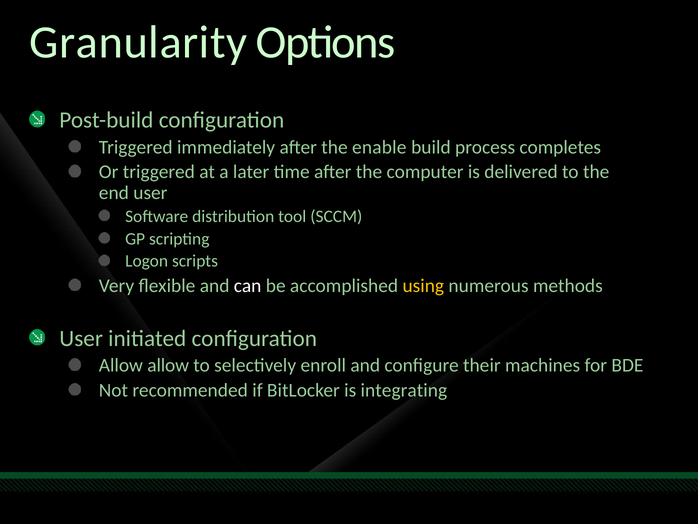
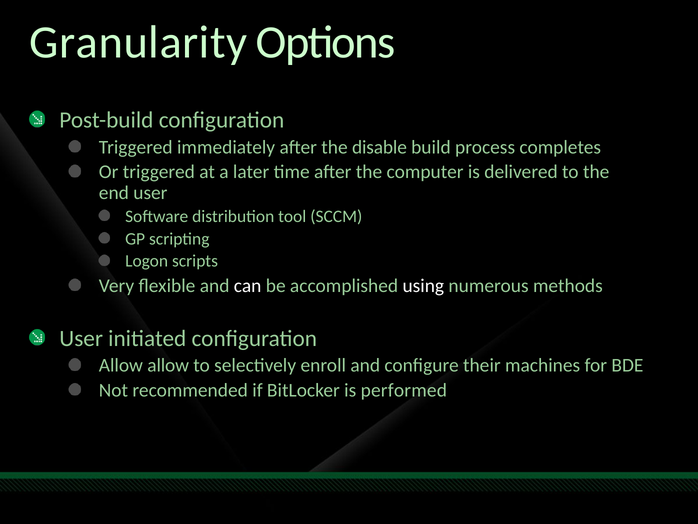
enable: enable -> disable
using colour: yellow -> white
integrating: integrating -> performed
